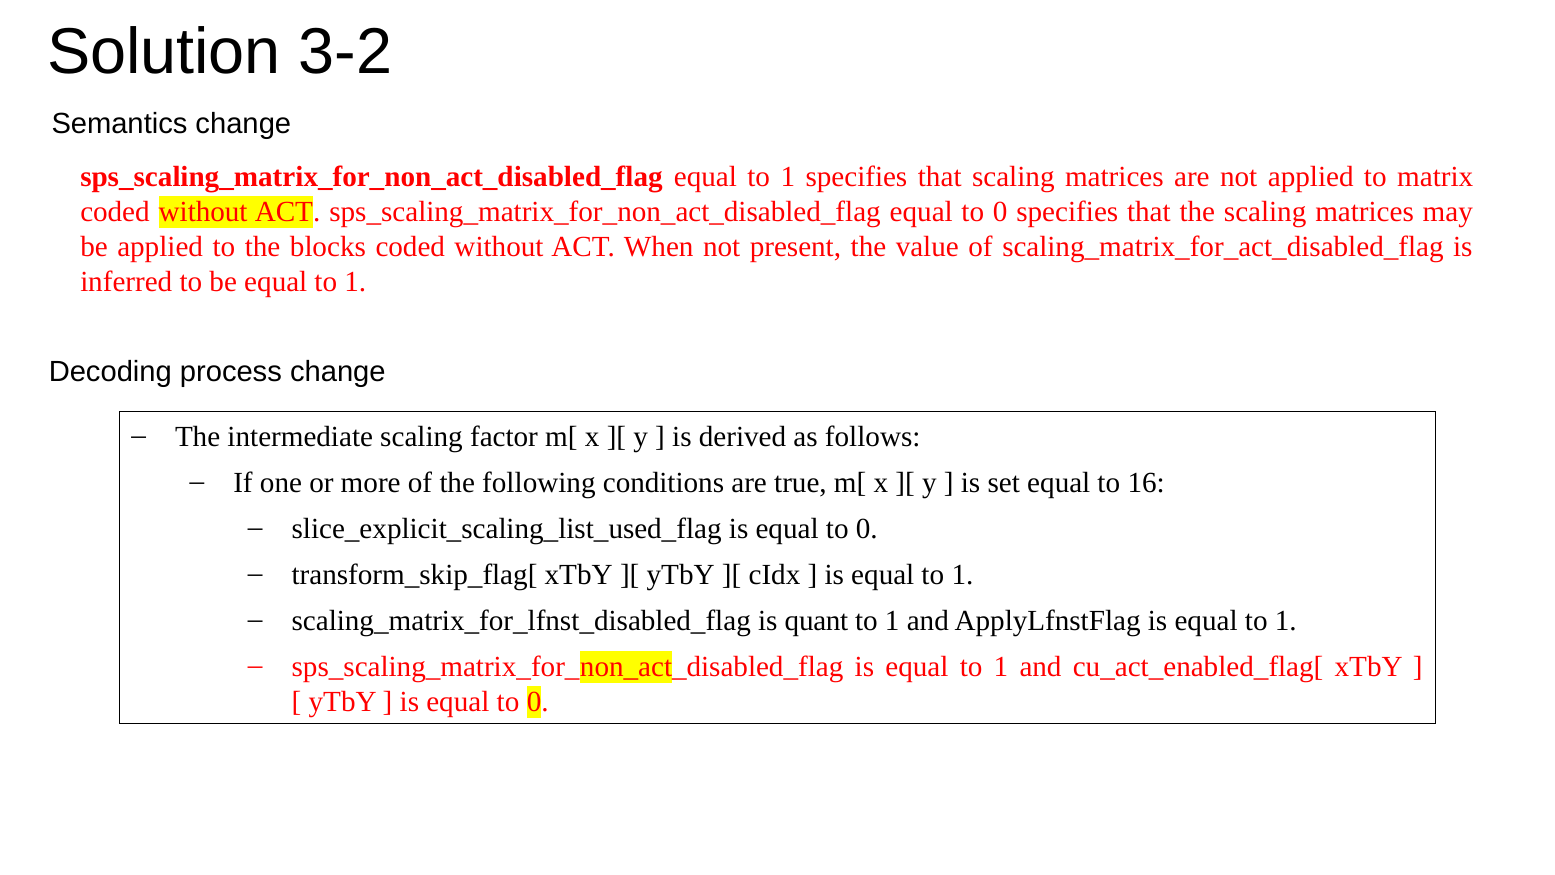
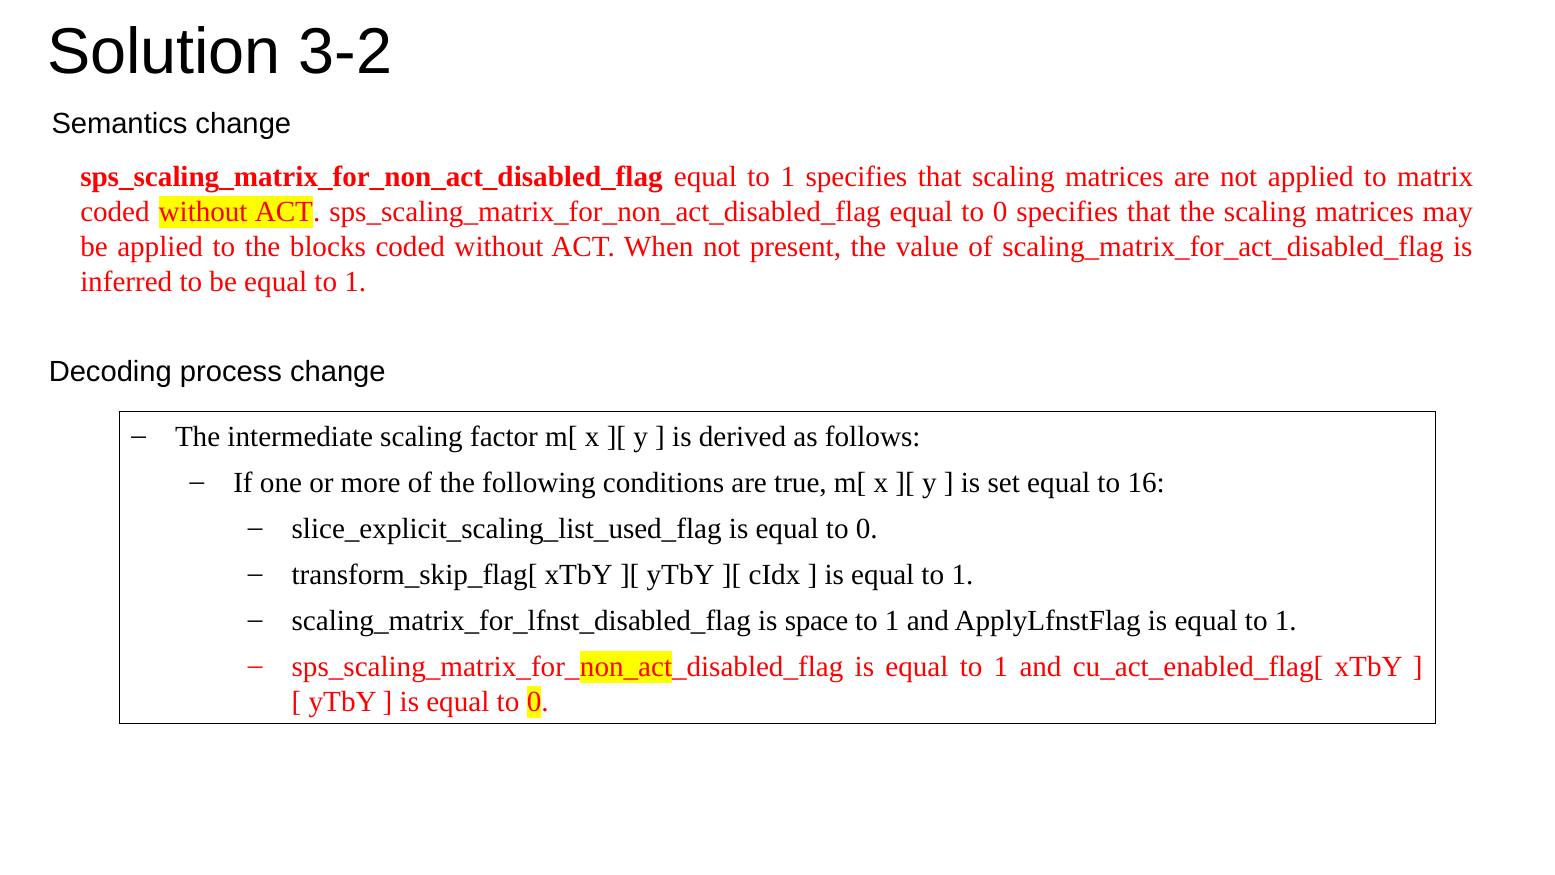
quant: quant -> space
